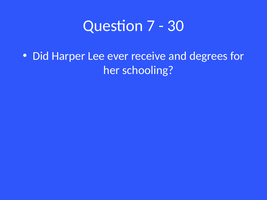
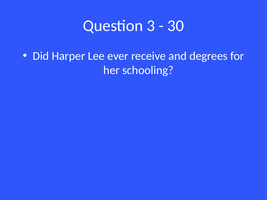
7: 7 -> 3
